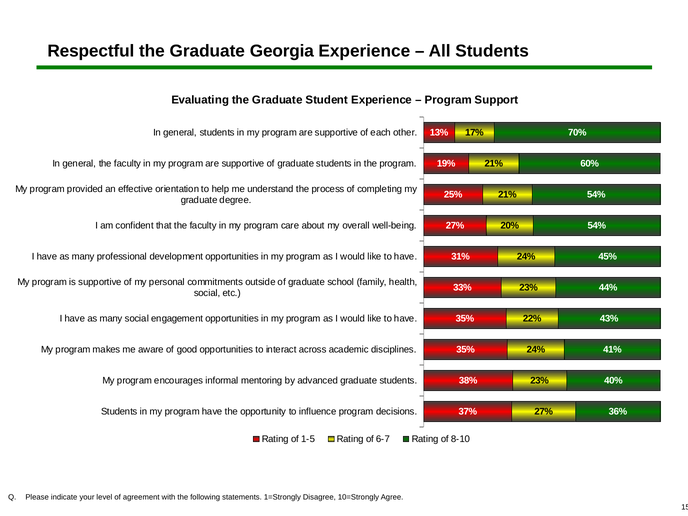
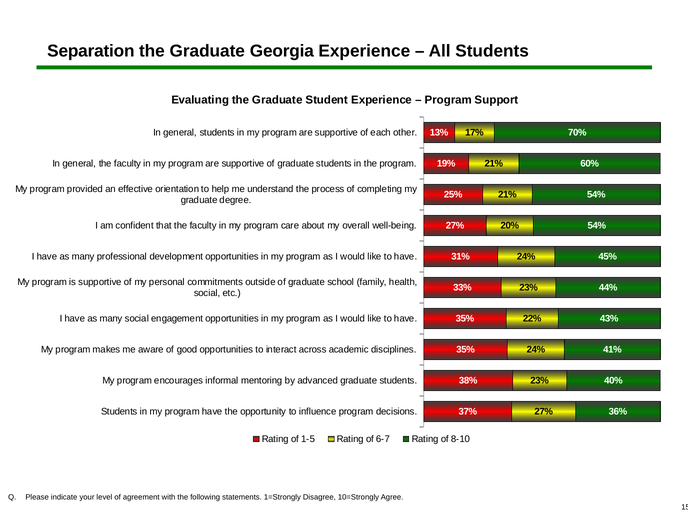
Respectful: Respectful -> Separation
